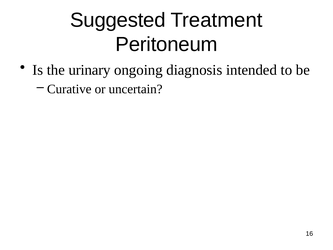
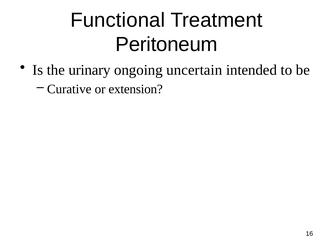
Suggested: Suggested -> Functional
diagnosis: diagnosis -> uncertain
uncertain: uncertain -> extension
